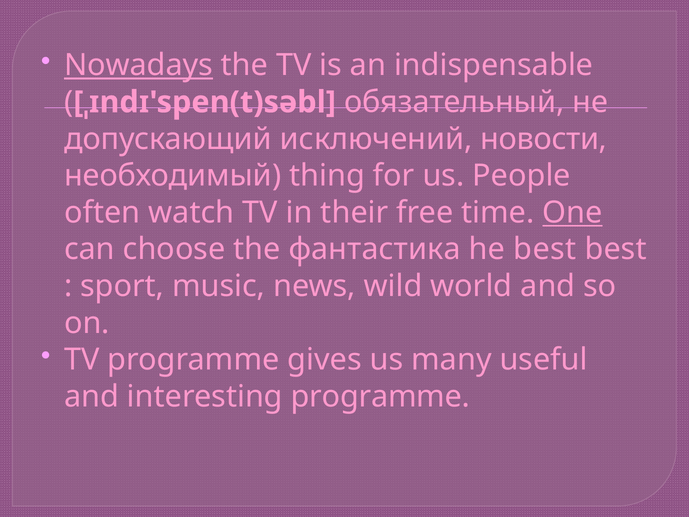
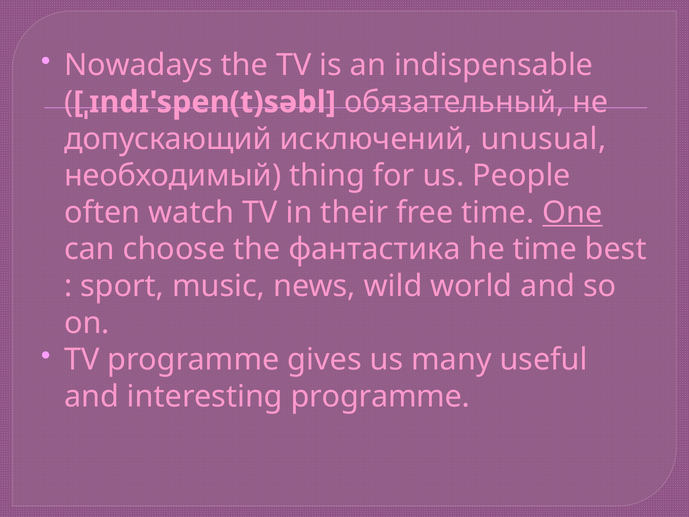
Nowadays underline: present -> none
новости: новости -> unusual
he best: best -> time
